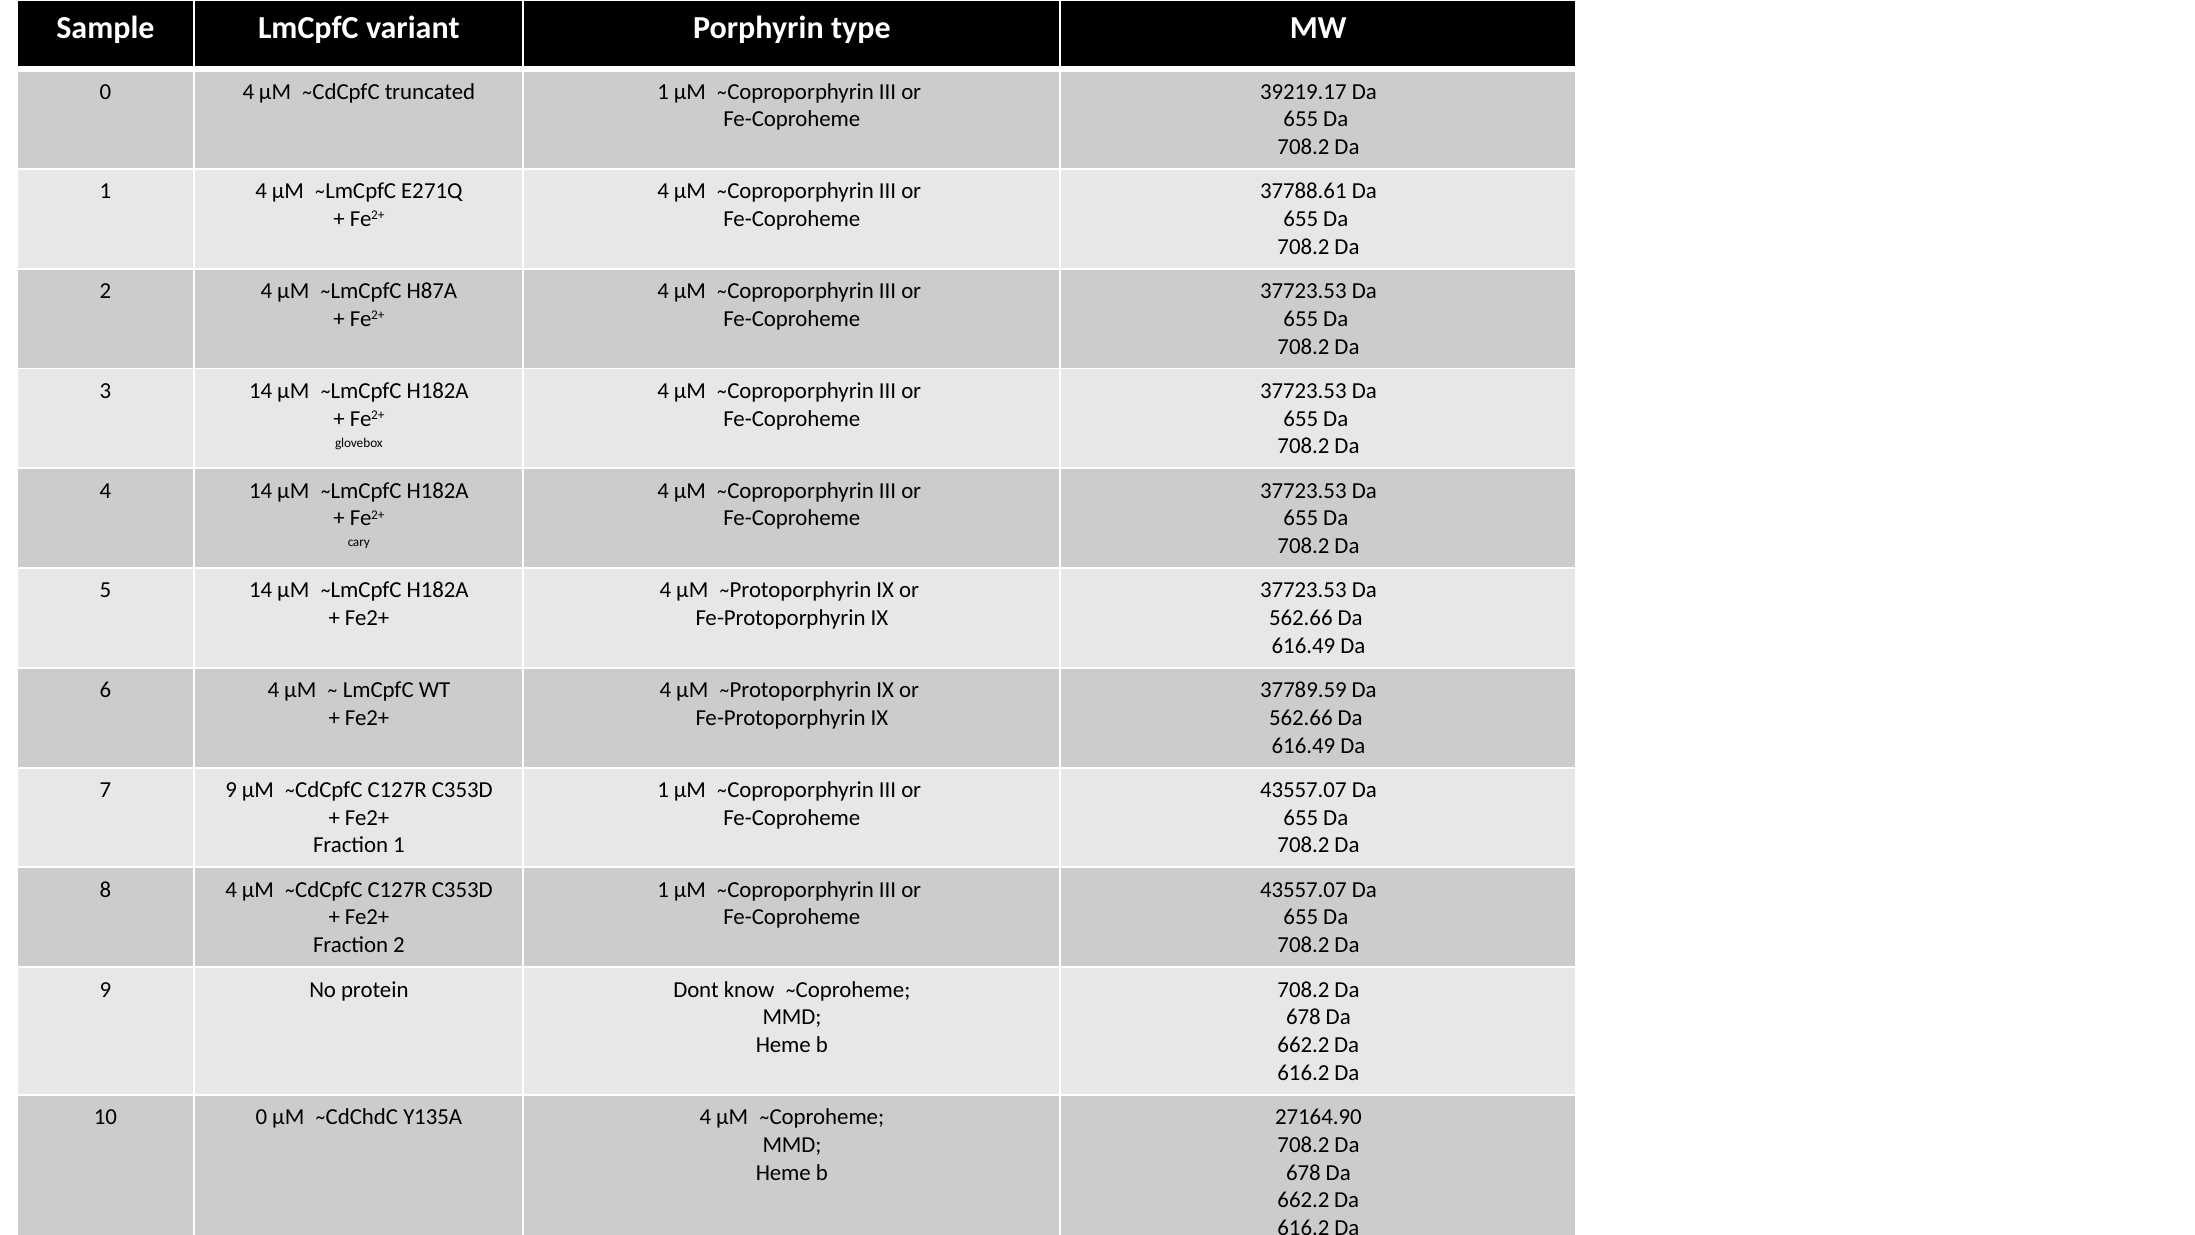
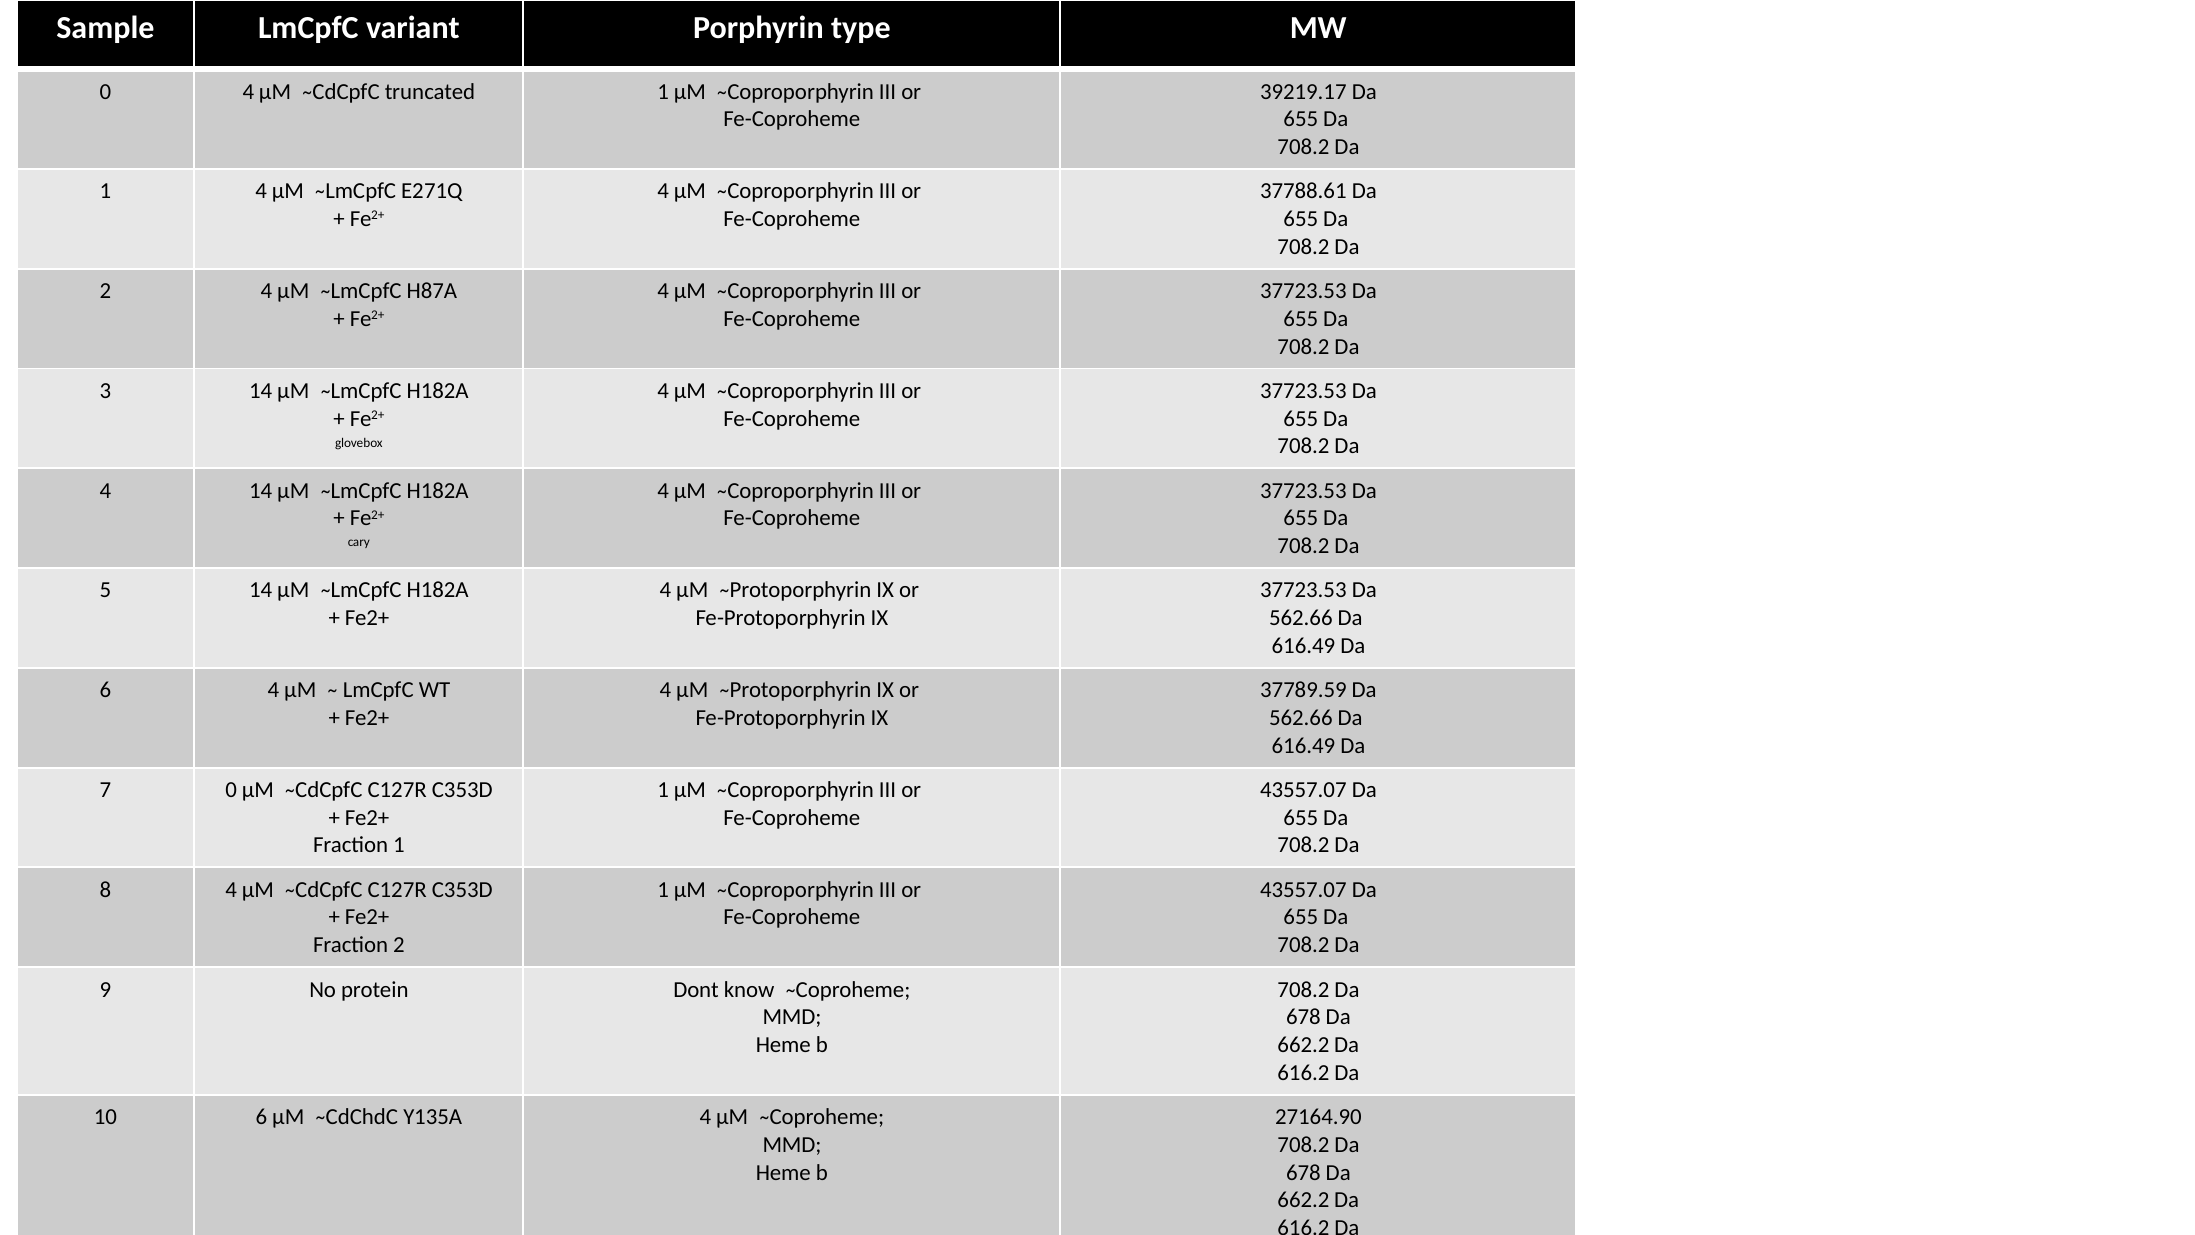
7 9: 9 -> 0
10 0: 0 -> 6
